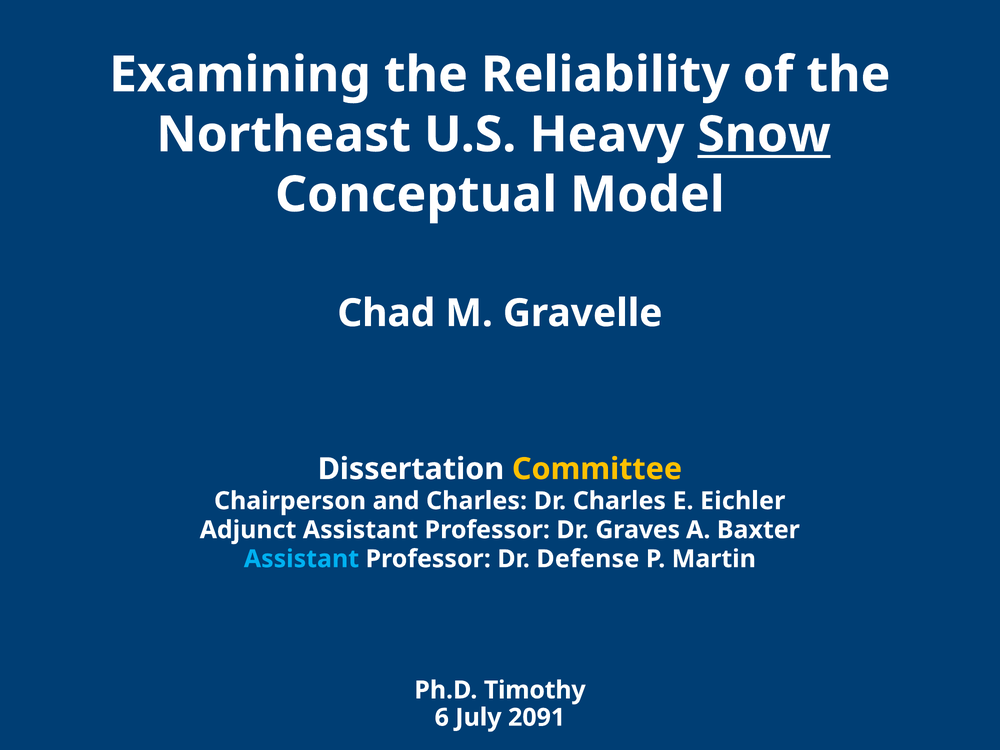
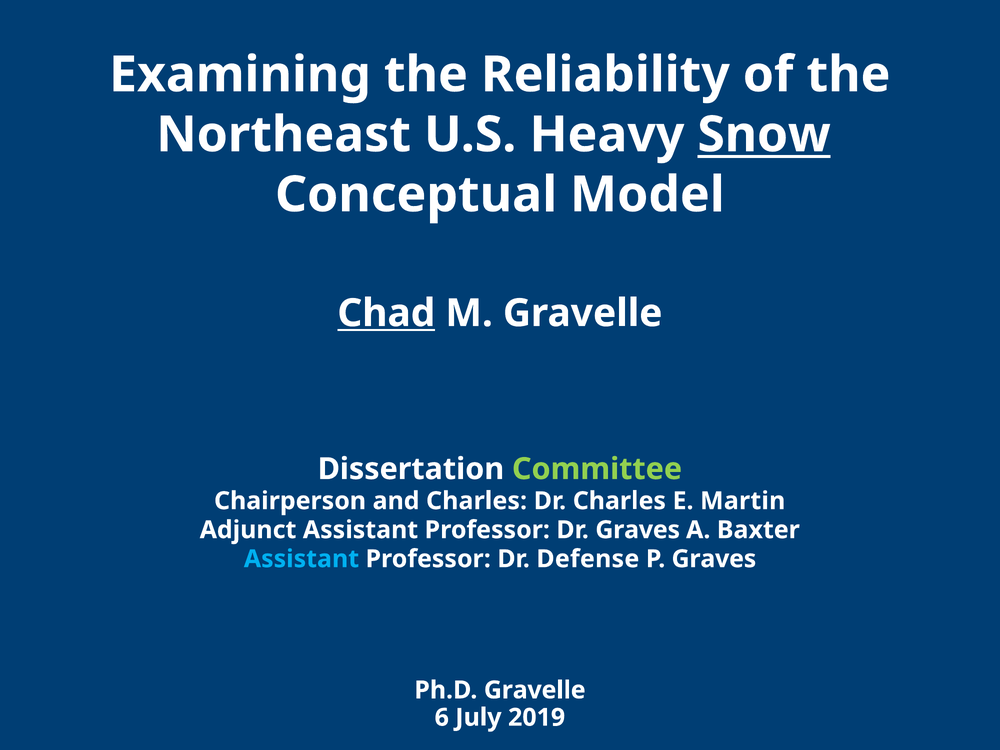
Chad underline: none -> present
Committee colour: yellow -> light green
Eichler: Eichler -> Martin
P Martin: Martin -> Graves
Ph.D Timothy: Timothy -> Gravelle
2091: 2091 -> 2019
